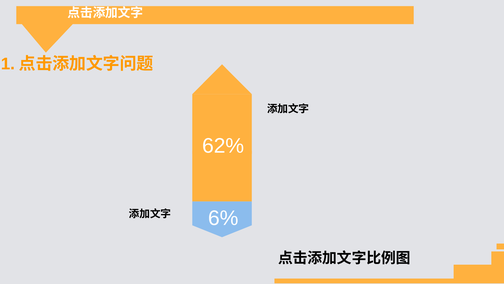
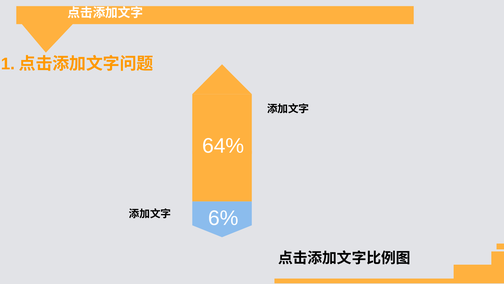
62%: 62% -> 64%
